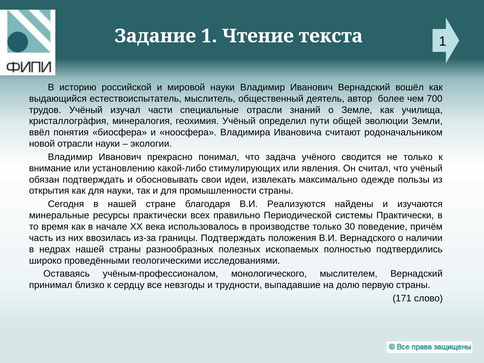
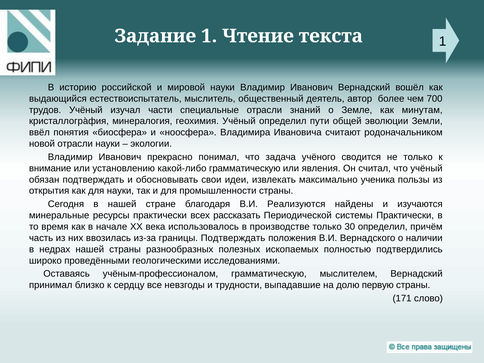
училища: училища -> минутам
какой-либо стимулирующих: стимулирующих -> грамматическую
одежде: одежде -> ученика
правильно: правильно -> рассказать
30 поведение: поведение -> определил
учёным-профессионалом монологического: монологического -> грамматическую
